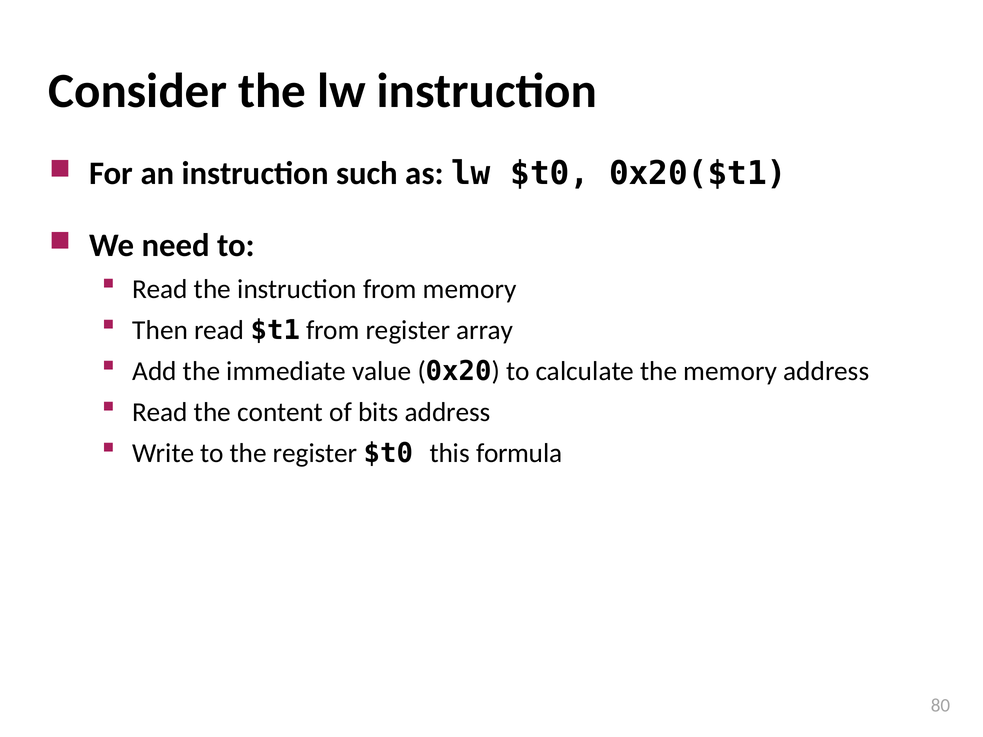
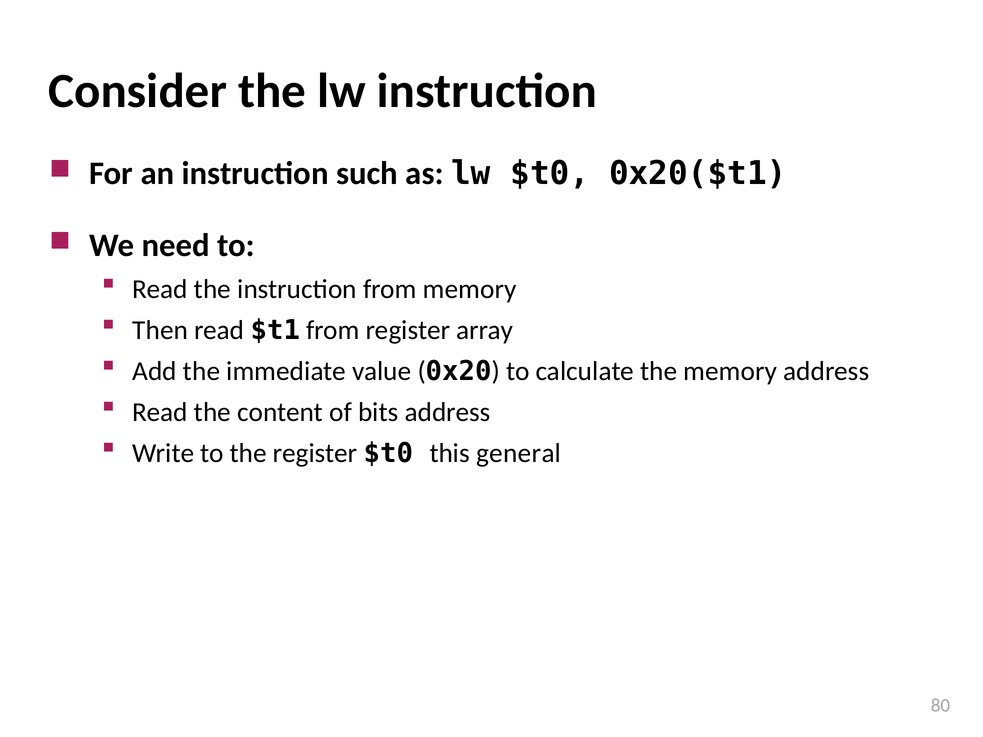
formula: formula -> general
